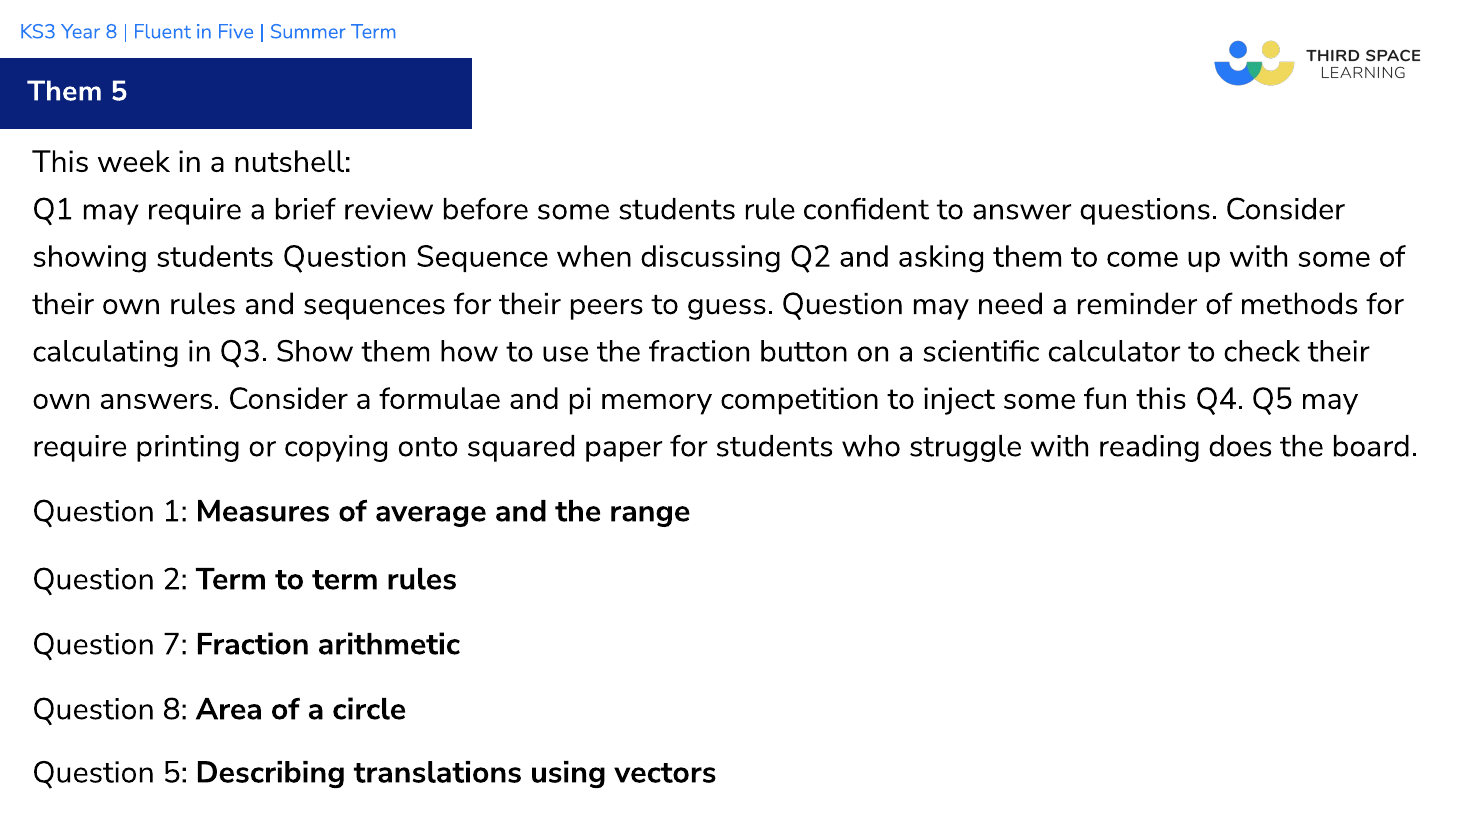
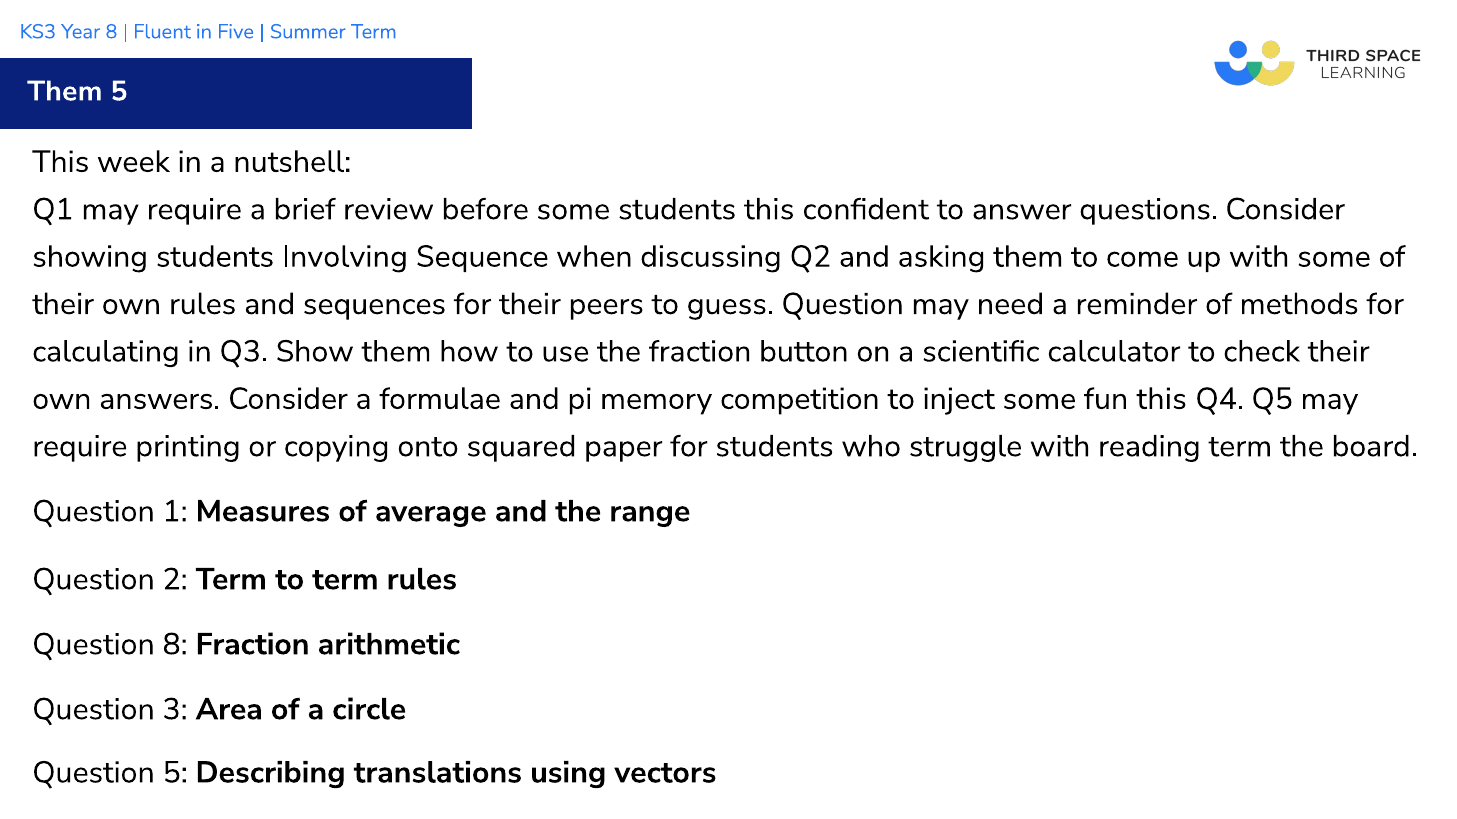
students rule: rule -> this
students Question: Question -> Involving
reading does: does -> term
Question 7: 7 -> 8
Question 8: 8 -> 3
